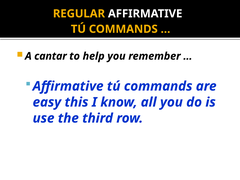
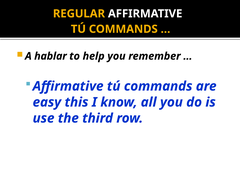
cantar: cantar -> hablar
